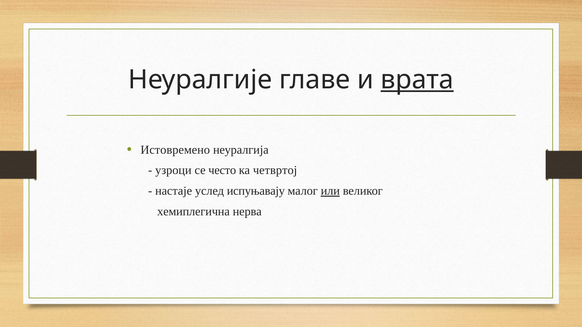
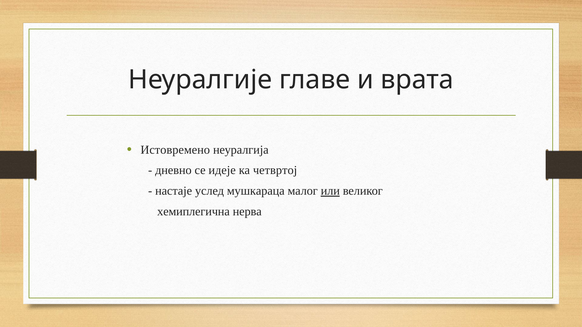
врата underline: present -> none
узроци: узроци -> дневно
често: често -> идеје
испуњавају: испуњавају -> мушкараца
